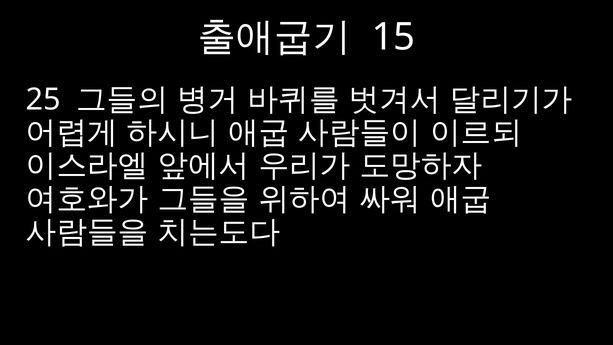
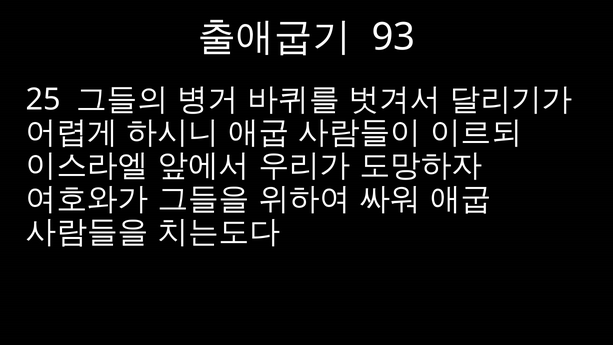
15: 15 -> 93
